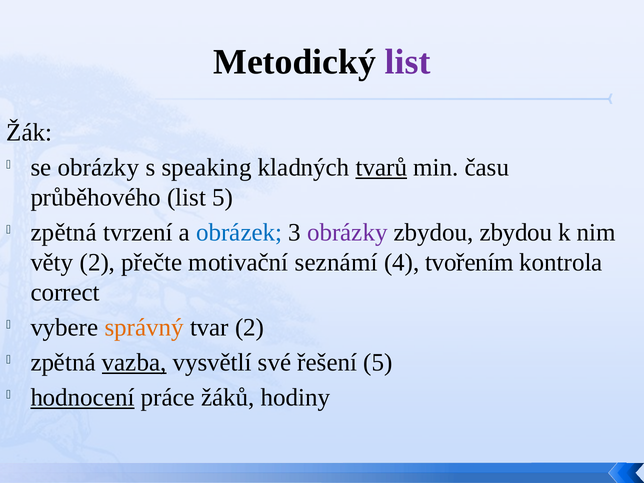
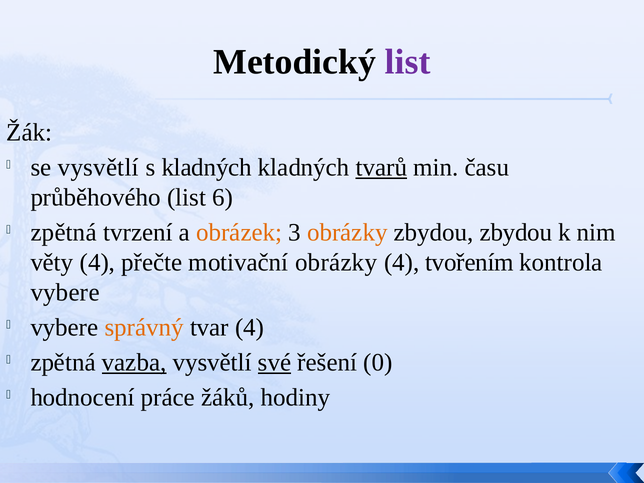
se obrázky: obrázky -> vysvětlí
s speaking: speaking -> kladných
list 5: 5 -> 6
obrázek colour: blue -> orange
obrázky at (347, 233) colour: purple -> orange
věty 2: 2 -> 4
motivační seznámí: seznámí -> obrázky
correct at (65, 293): correct -> vybere
tvar 2: 2 -> 4
své underline: none -> present
řešení 5: 5 -> 0
hodnocení underline: present -> none
